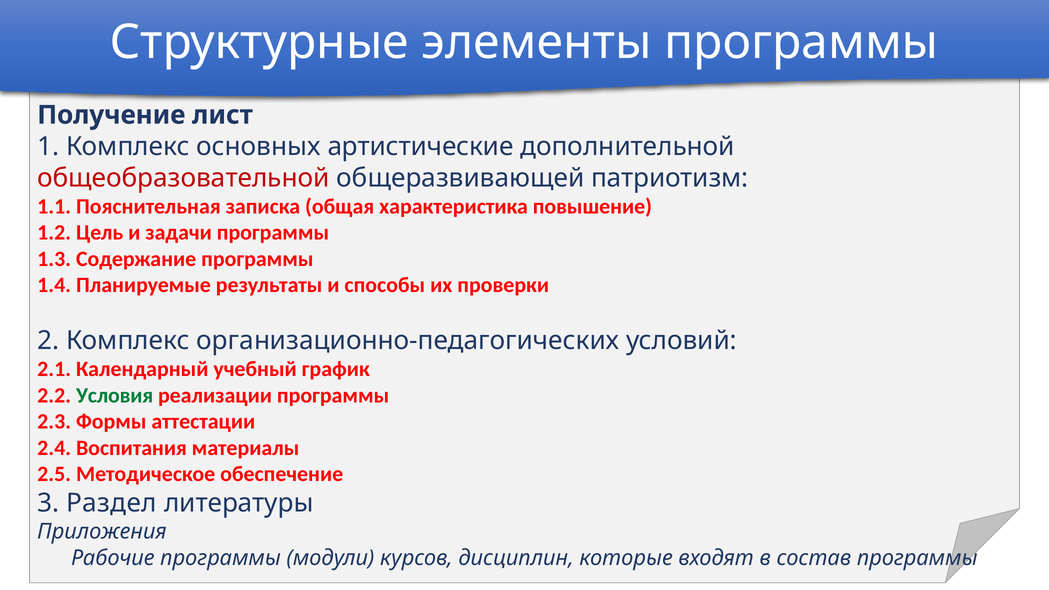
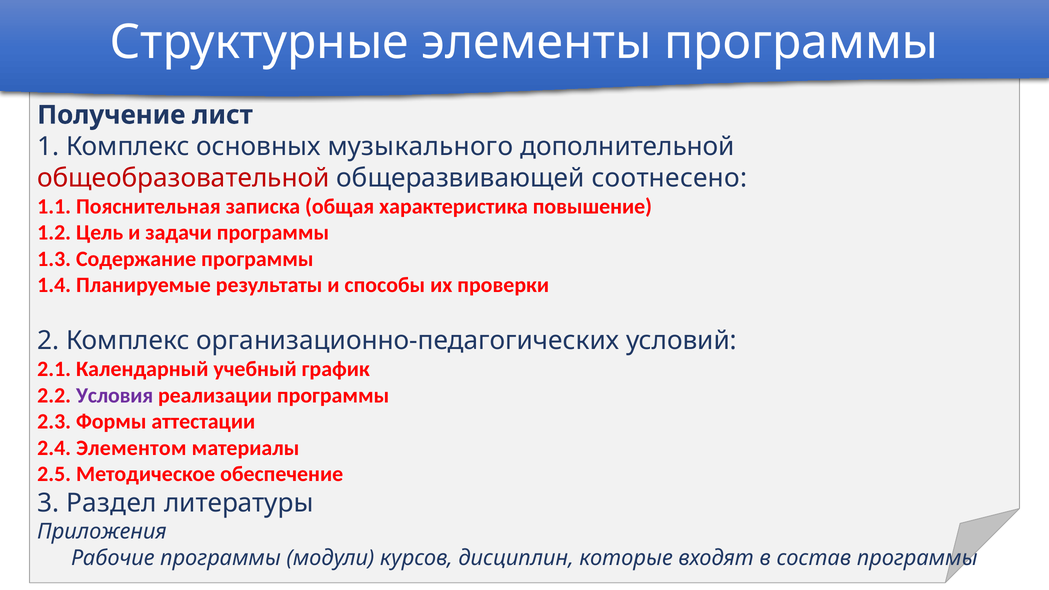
артистические: артистические -> музыкального
патриотизм: патриотизм -> соотнесено
Условия colour: green -> purple
Воспитания: Воспитания -> Элементом
